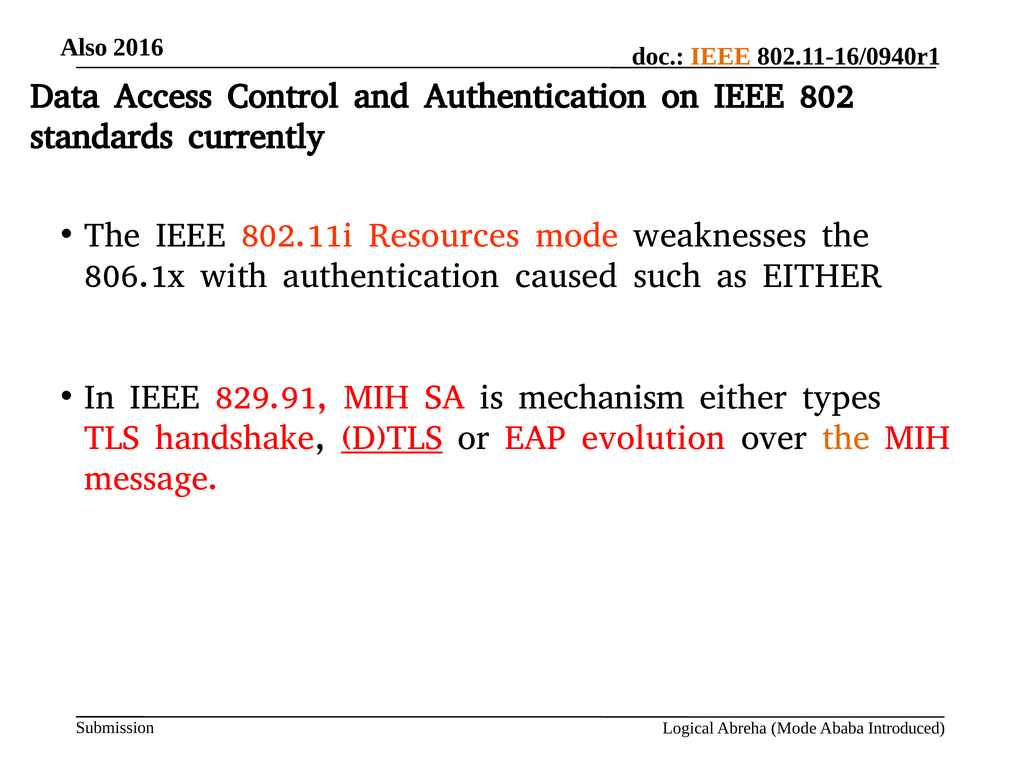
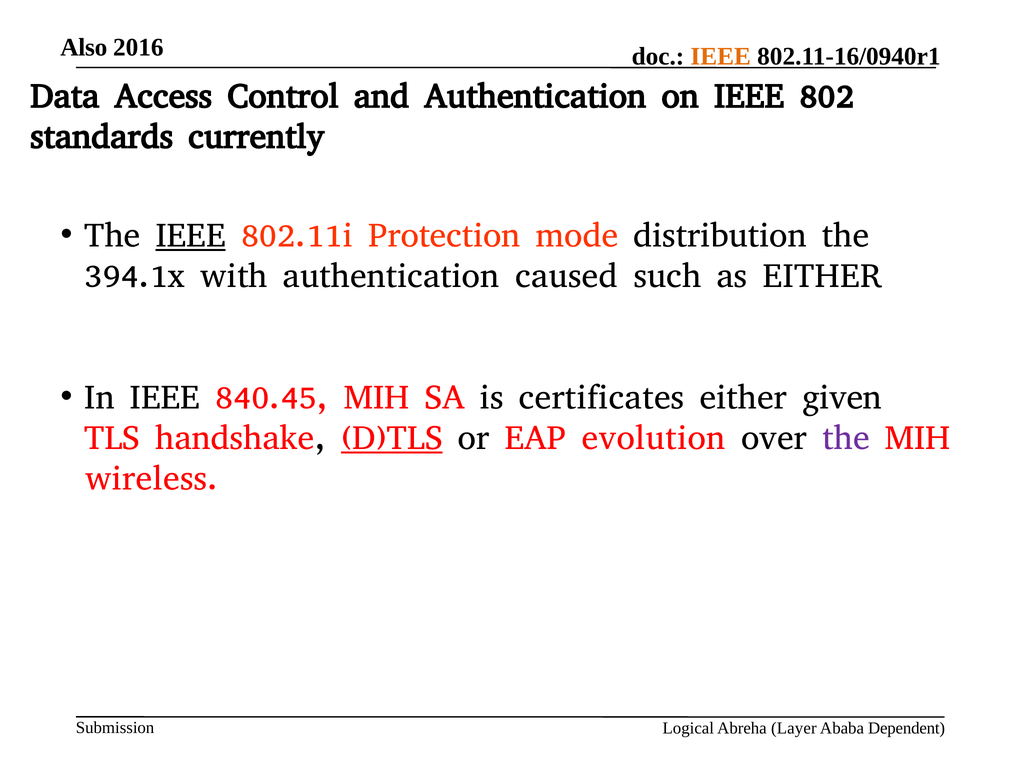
IEEE at (191, 236) underline: none -> present
Resources: Resources -> Protection
weaknesses: weaknesses -> distribution
806.1x: 806.1x -> 394.1x
829.91: 829.91 -> 840.45
mechanism: mechanism -> certificates
types: types -> given
the at (846, 438) colour: orange -> purple
message: message -> wireless
Abreha Mode: Mode -> Layer
Introduced: Introduced -> Dependent
